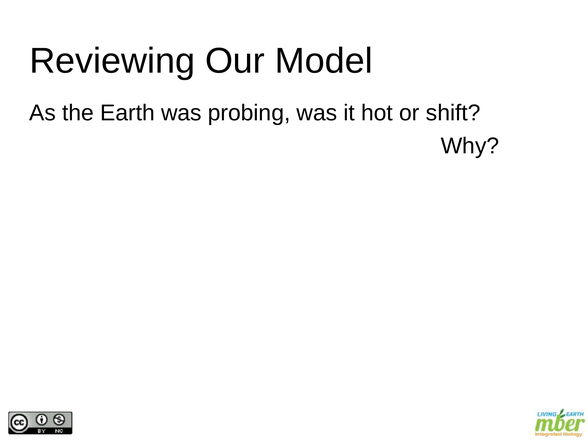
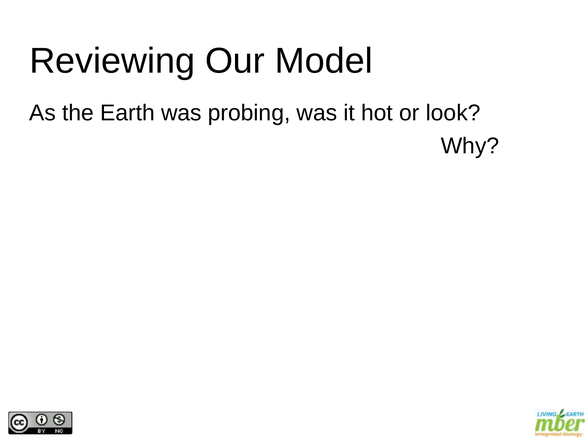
shift: shift -> look
